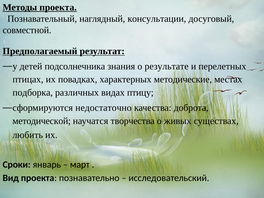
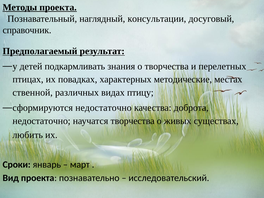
совместной: совместной -> справочник
подсолнечника: подсолнечника -> подкармливать
о результате: результате -> творчества
подборка: подборка -> ственной
методической at (42, 121): методической -> недостаточно
